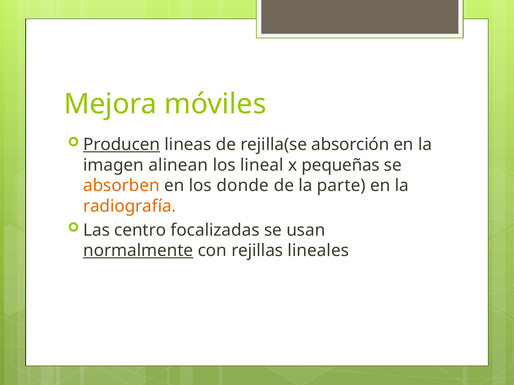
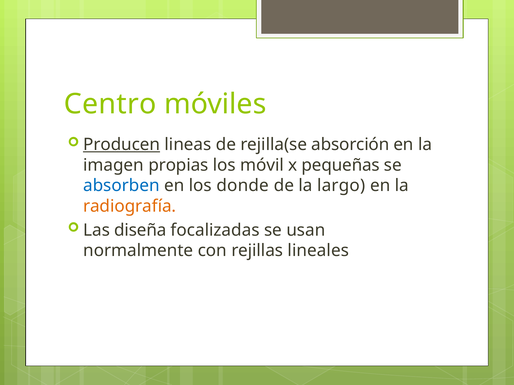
Mejora: Mejora -> Centro
alinean: alinean -> propias
lineal: lineal -> móvil
absorben colour: orange -> blue
parte: parte -> largo
centro: centro -> diseña
normalmente underline: present -> none
